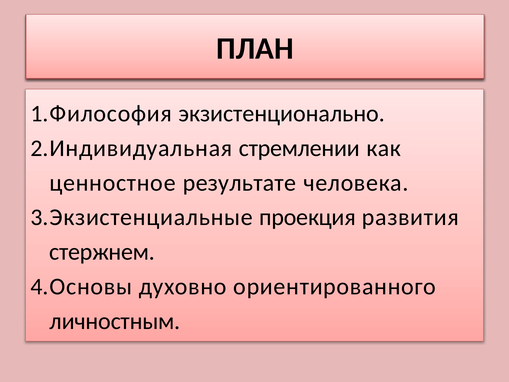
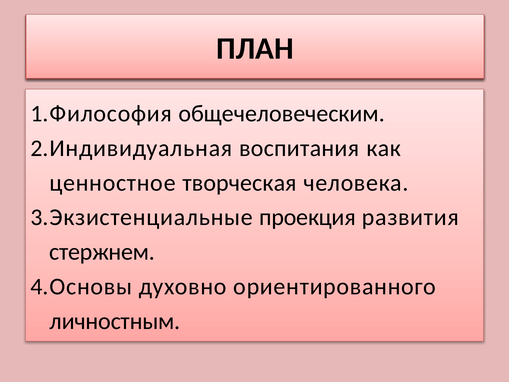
экзистенционально: экзистенционально -> общечеловеческим
стремлении: стремлении -> воспитания
результате: результате -> творческая
